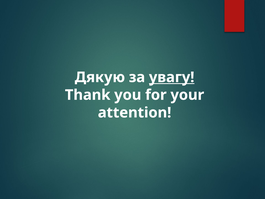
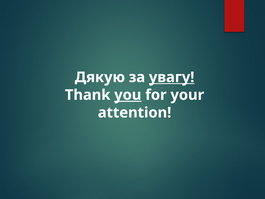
you underline: none -> present
